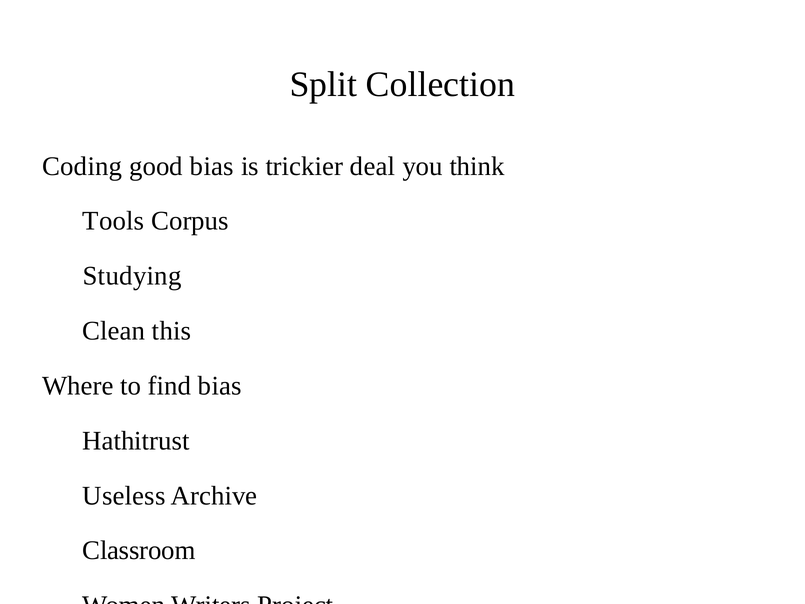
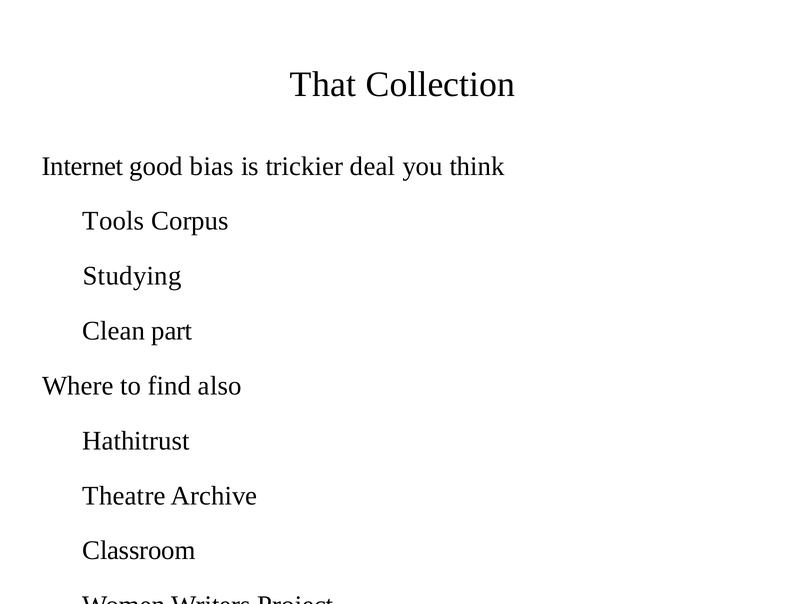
Split: Split -> That
Coding: Coding -> Internet
this: this -> part
find bias: bias -> also
Useless: Useless -> Theatre
